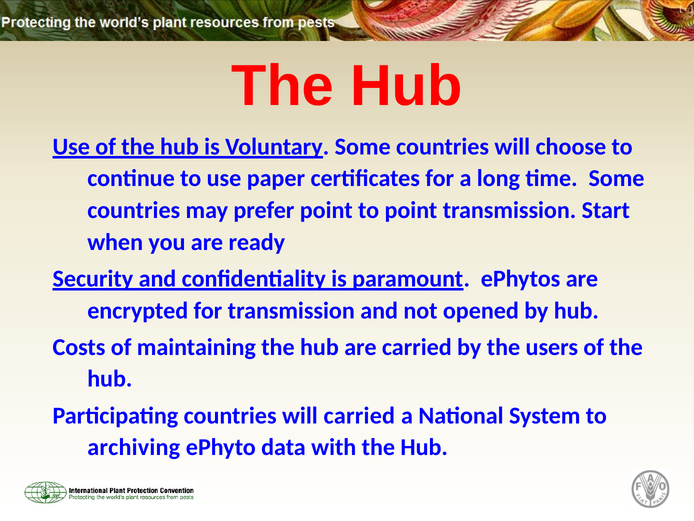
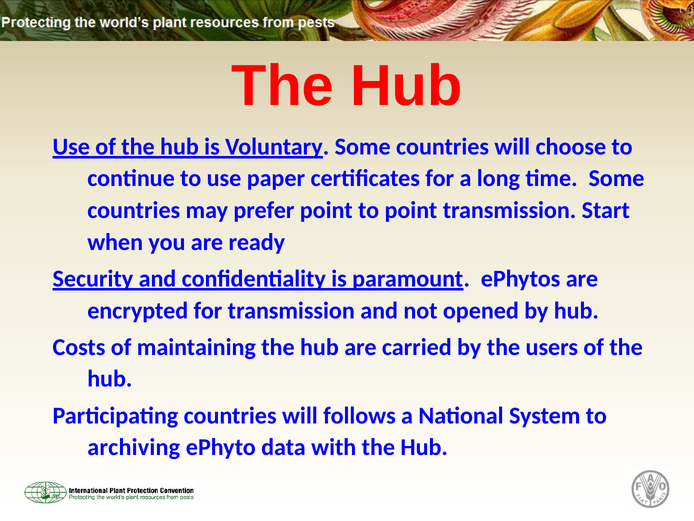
will carried: carried -> follows
